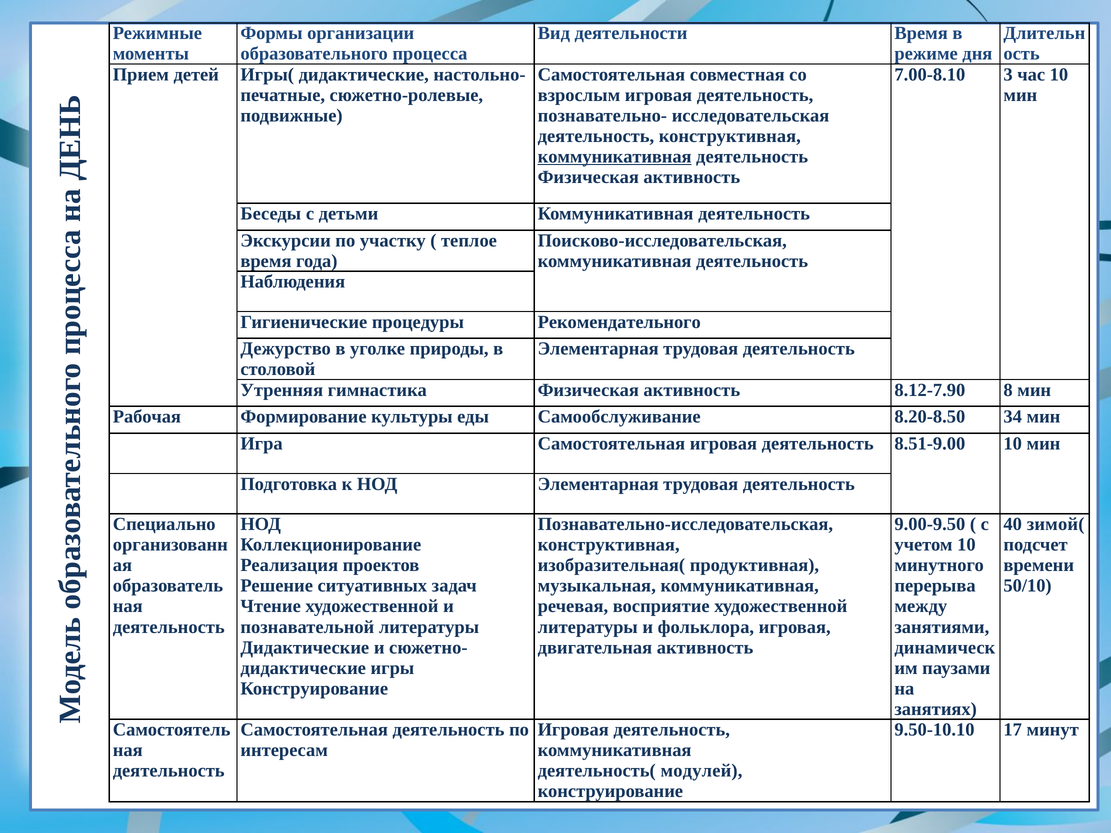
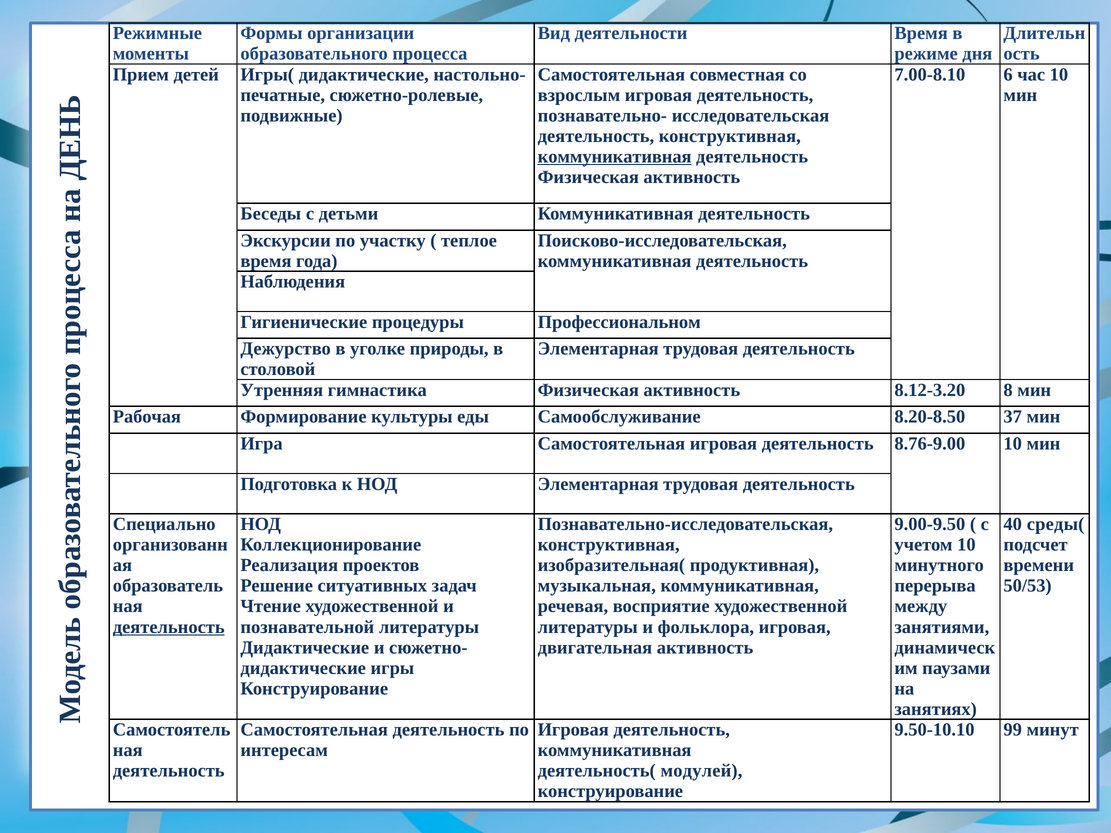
3: 3 -> 6
Рекомендательного: Рекомендательного -> Профессиональном
8.12-7.90: 8.12-7.90 -> 8.12-3.20
34: 34 -> 37
8.51-9.00: 8.51-9.00 -> 8.76-9.00
зимой(: зимой( -> среды(
50/10: 50/10 -> 50/53
деятельность at (169, 627) underline: none -> present
17: 17 -> 99
